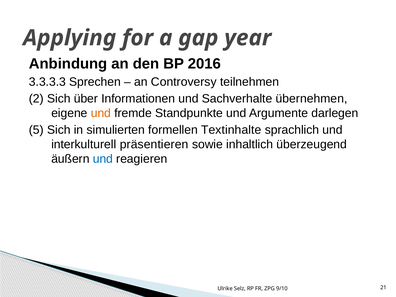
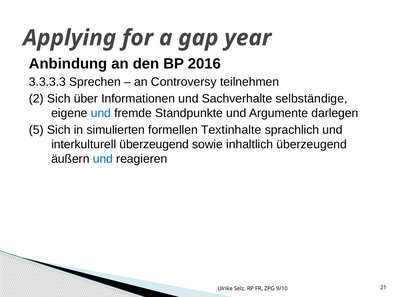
übernehmen: übernehmen -> selbständige
und at (101, 113) colour: orange -> blue
interkulturell präsentieren: präsentieren -> überzeugend
